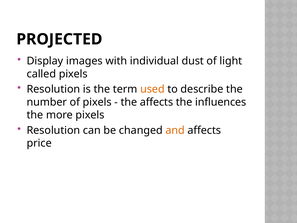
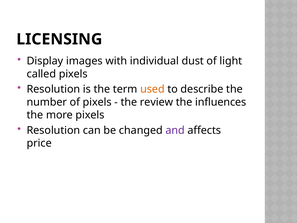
PROJECTED: PROJECTED -> LICENSING
the affects: affects -> review
and colour: orange -> purple
